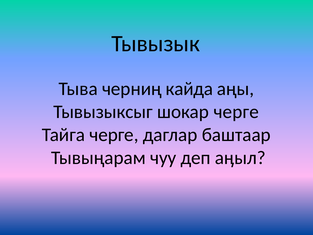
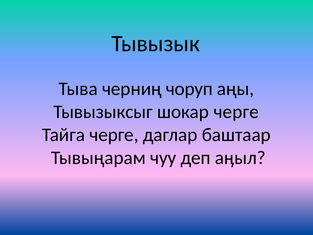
кайда: кайда -> чоруп
